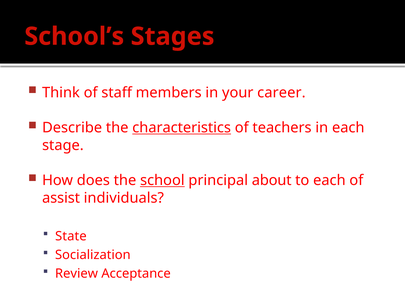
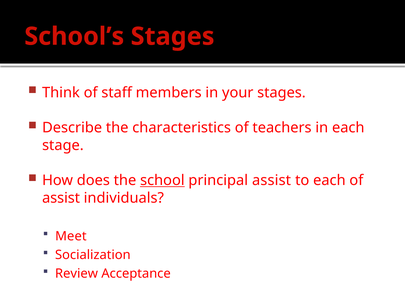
your career: career -> stages
characteristics underline: present -> none
principal about: about -> assist
State: State -> Meet
